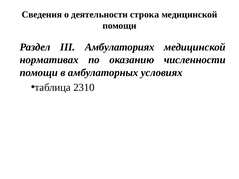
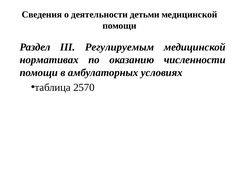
строка: строка -> детьми
Амбулаториях: Амбулаториях -> Регулируемым
2310: 2310 -> 2570
